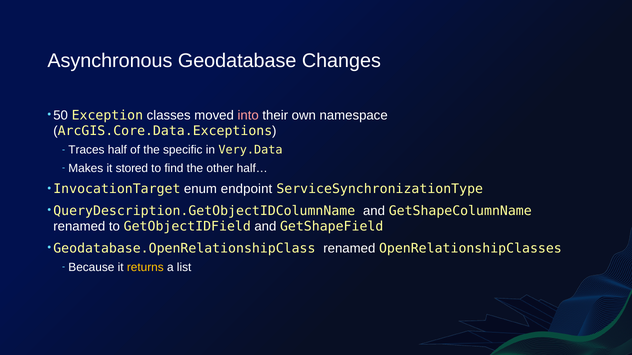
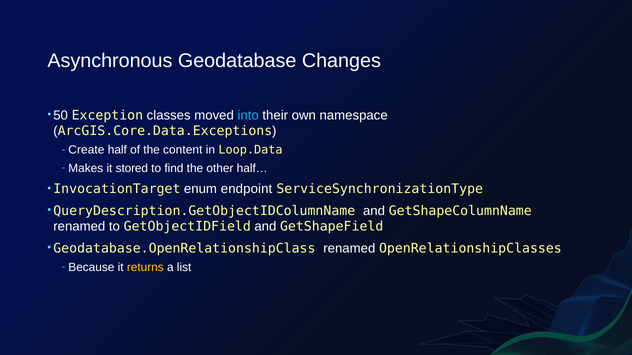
into colour: pink -> light blue
Traces: Traces -> Create
specific: specific -> content
Very.Data: Very.Data -> Loop.Data
